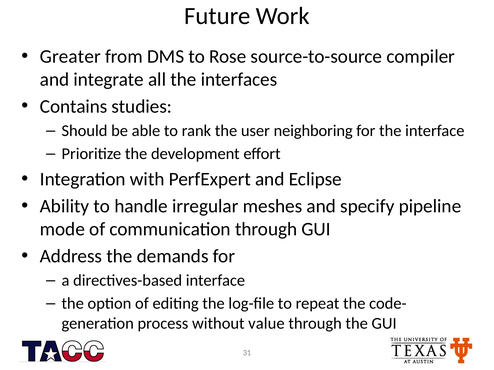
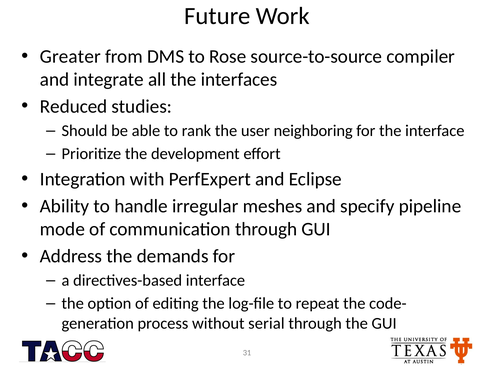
Contains: Contains -> Reduced
value: value -> serial
